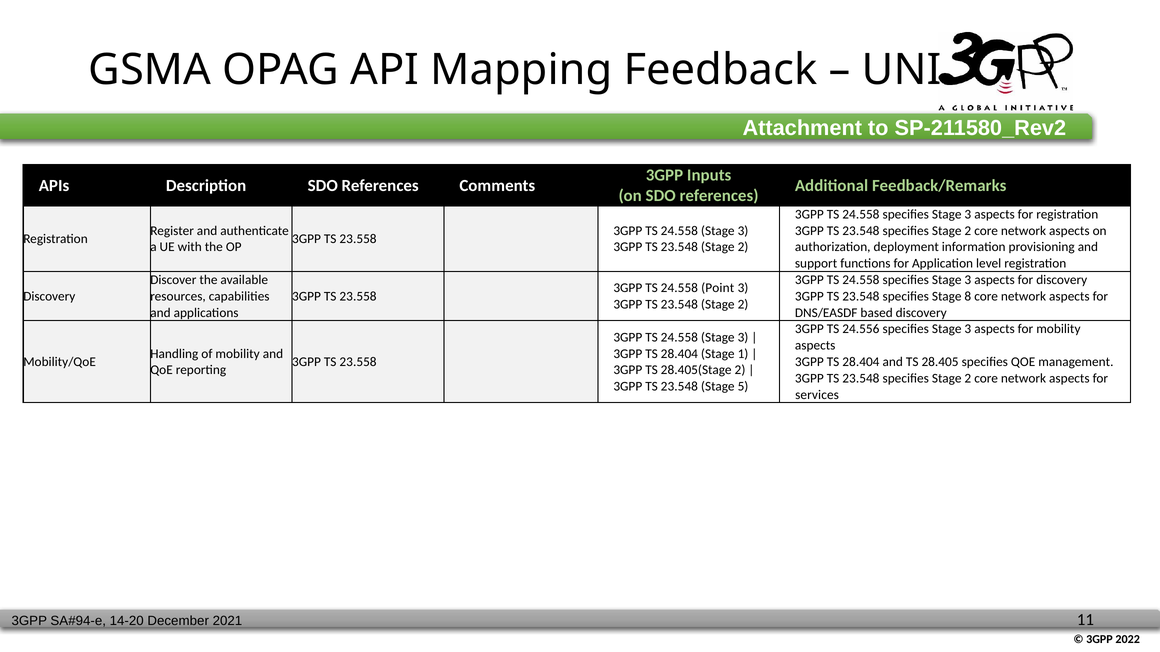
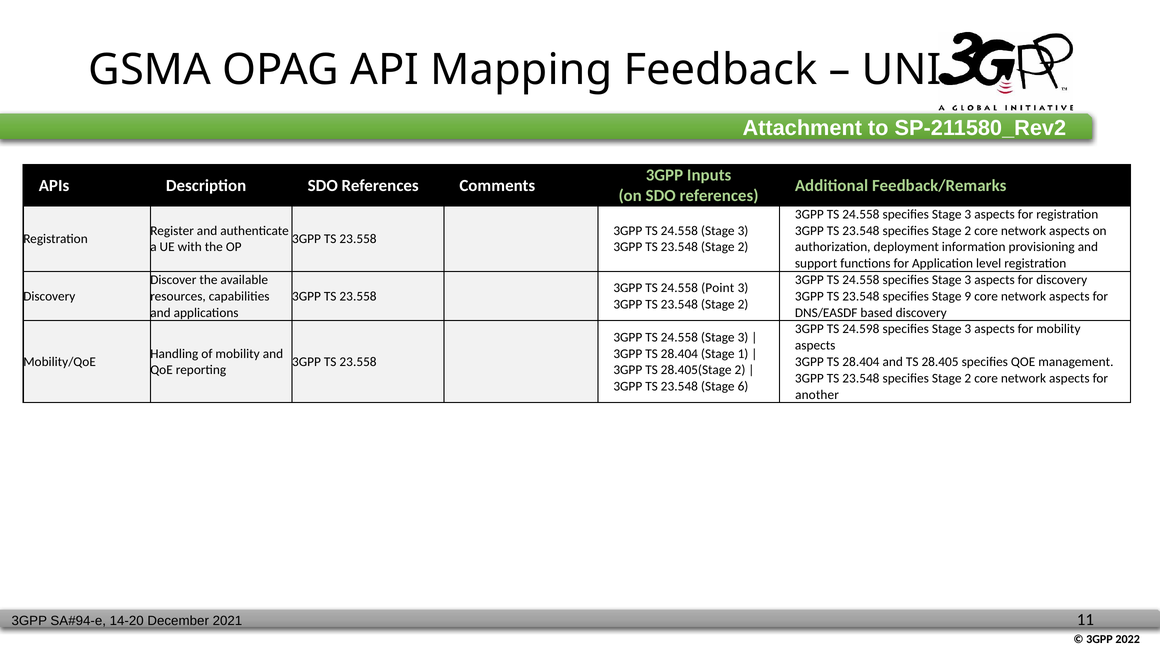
8: 8 -> 9
24.556: 24.556 -> 24.598
5: 5 -> 6
services: services -> another
